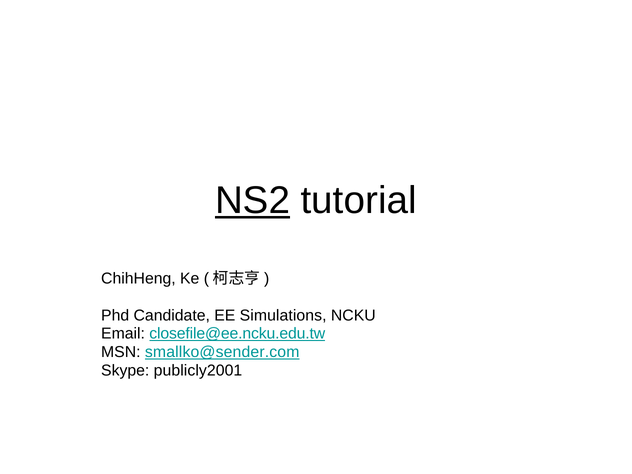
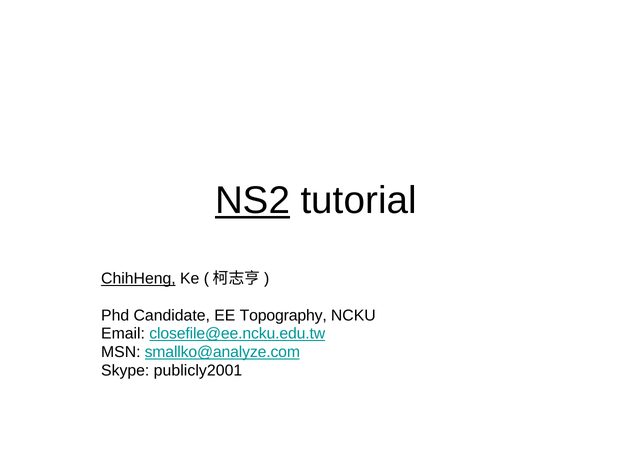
ChihHeng underline: none -> present
Simulations: Simulations -> Topography
smallko@sender.com: smallko@sender.com -> smallko@analyze.com
